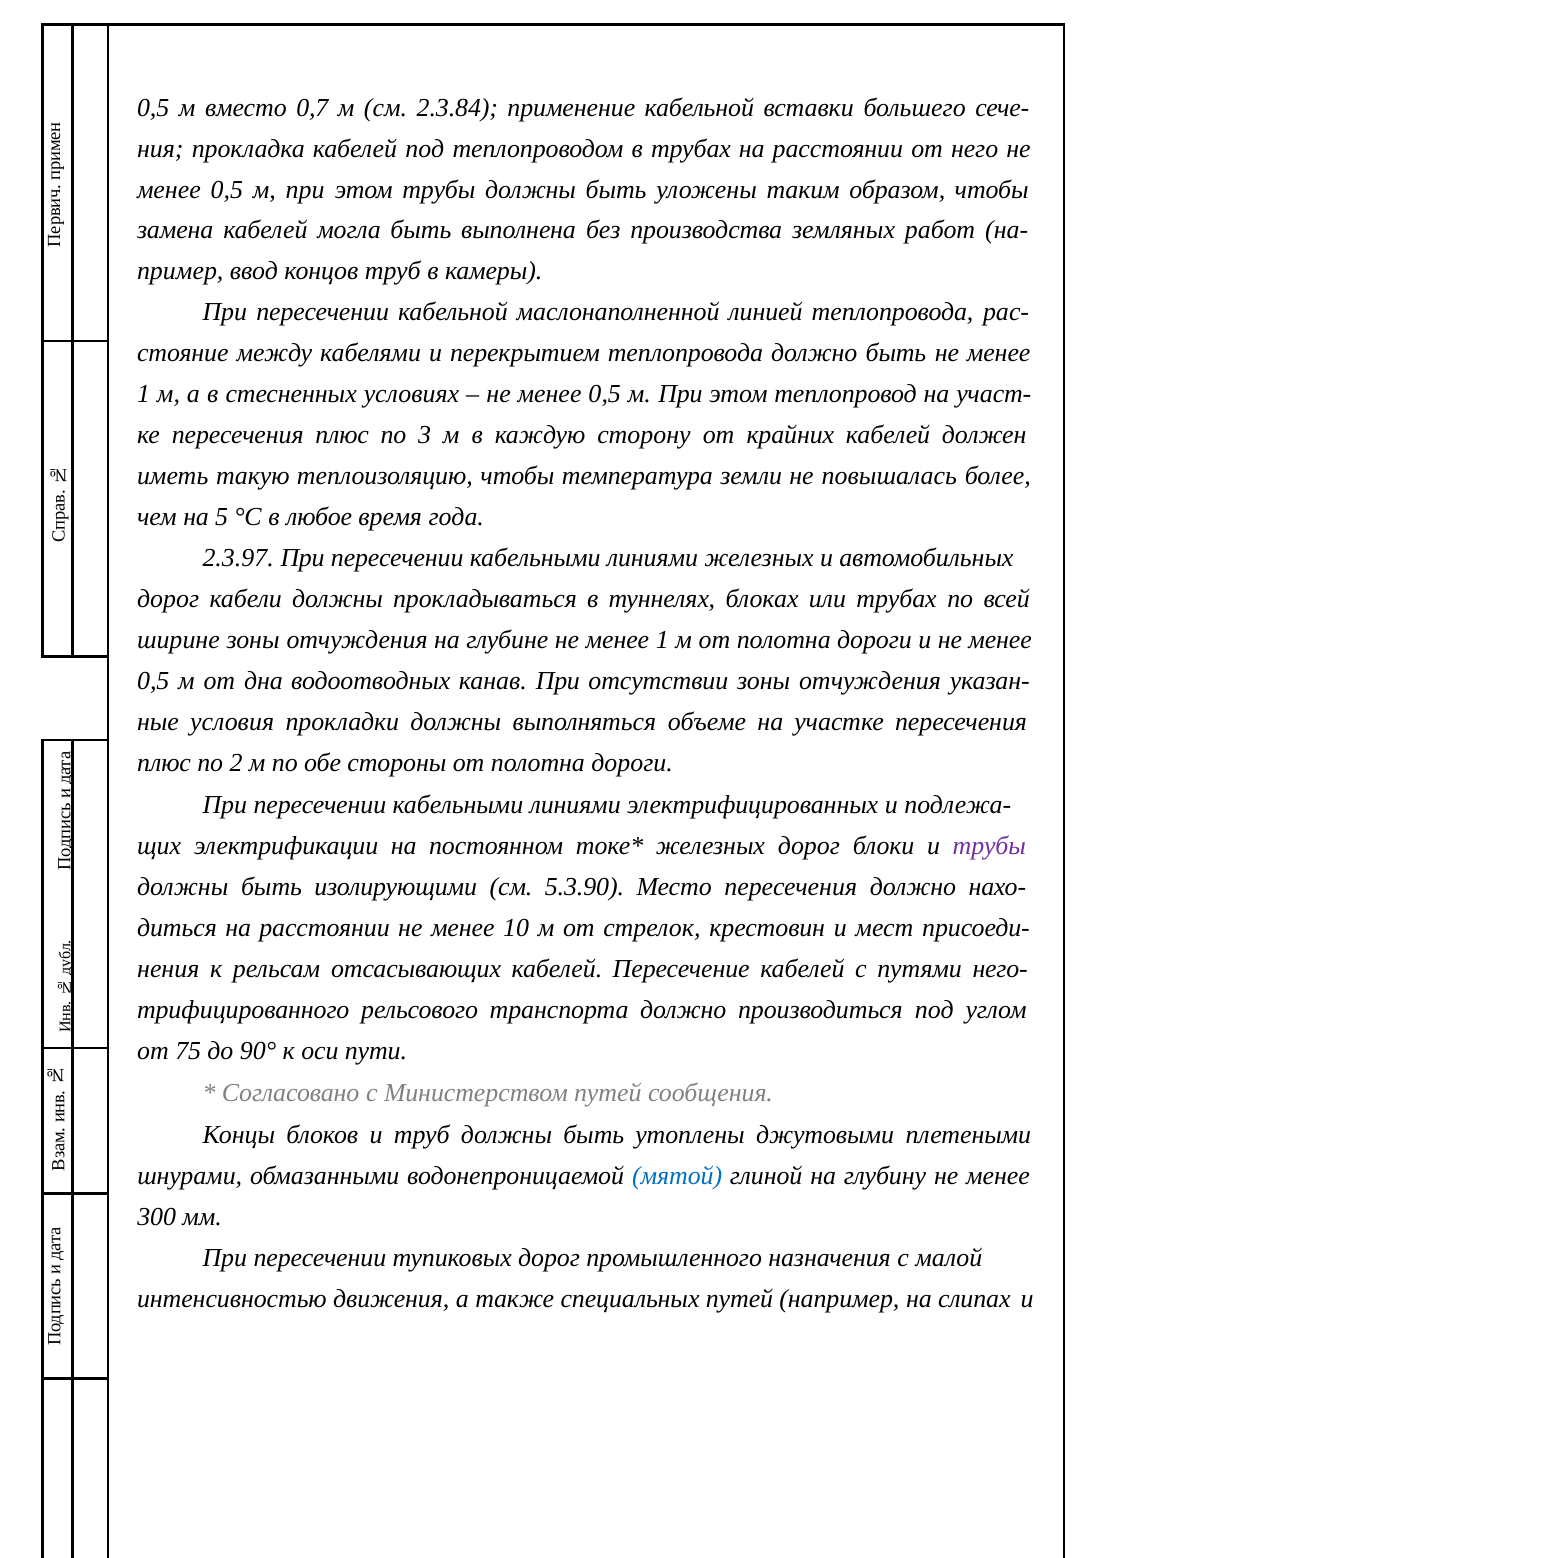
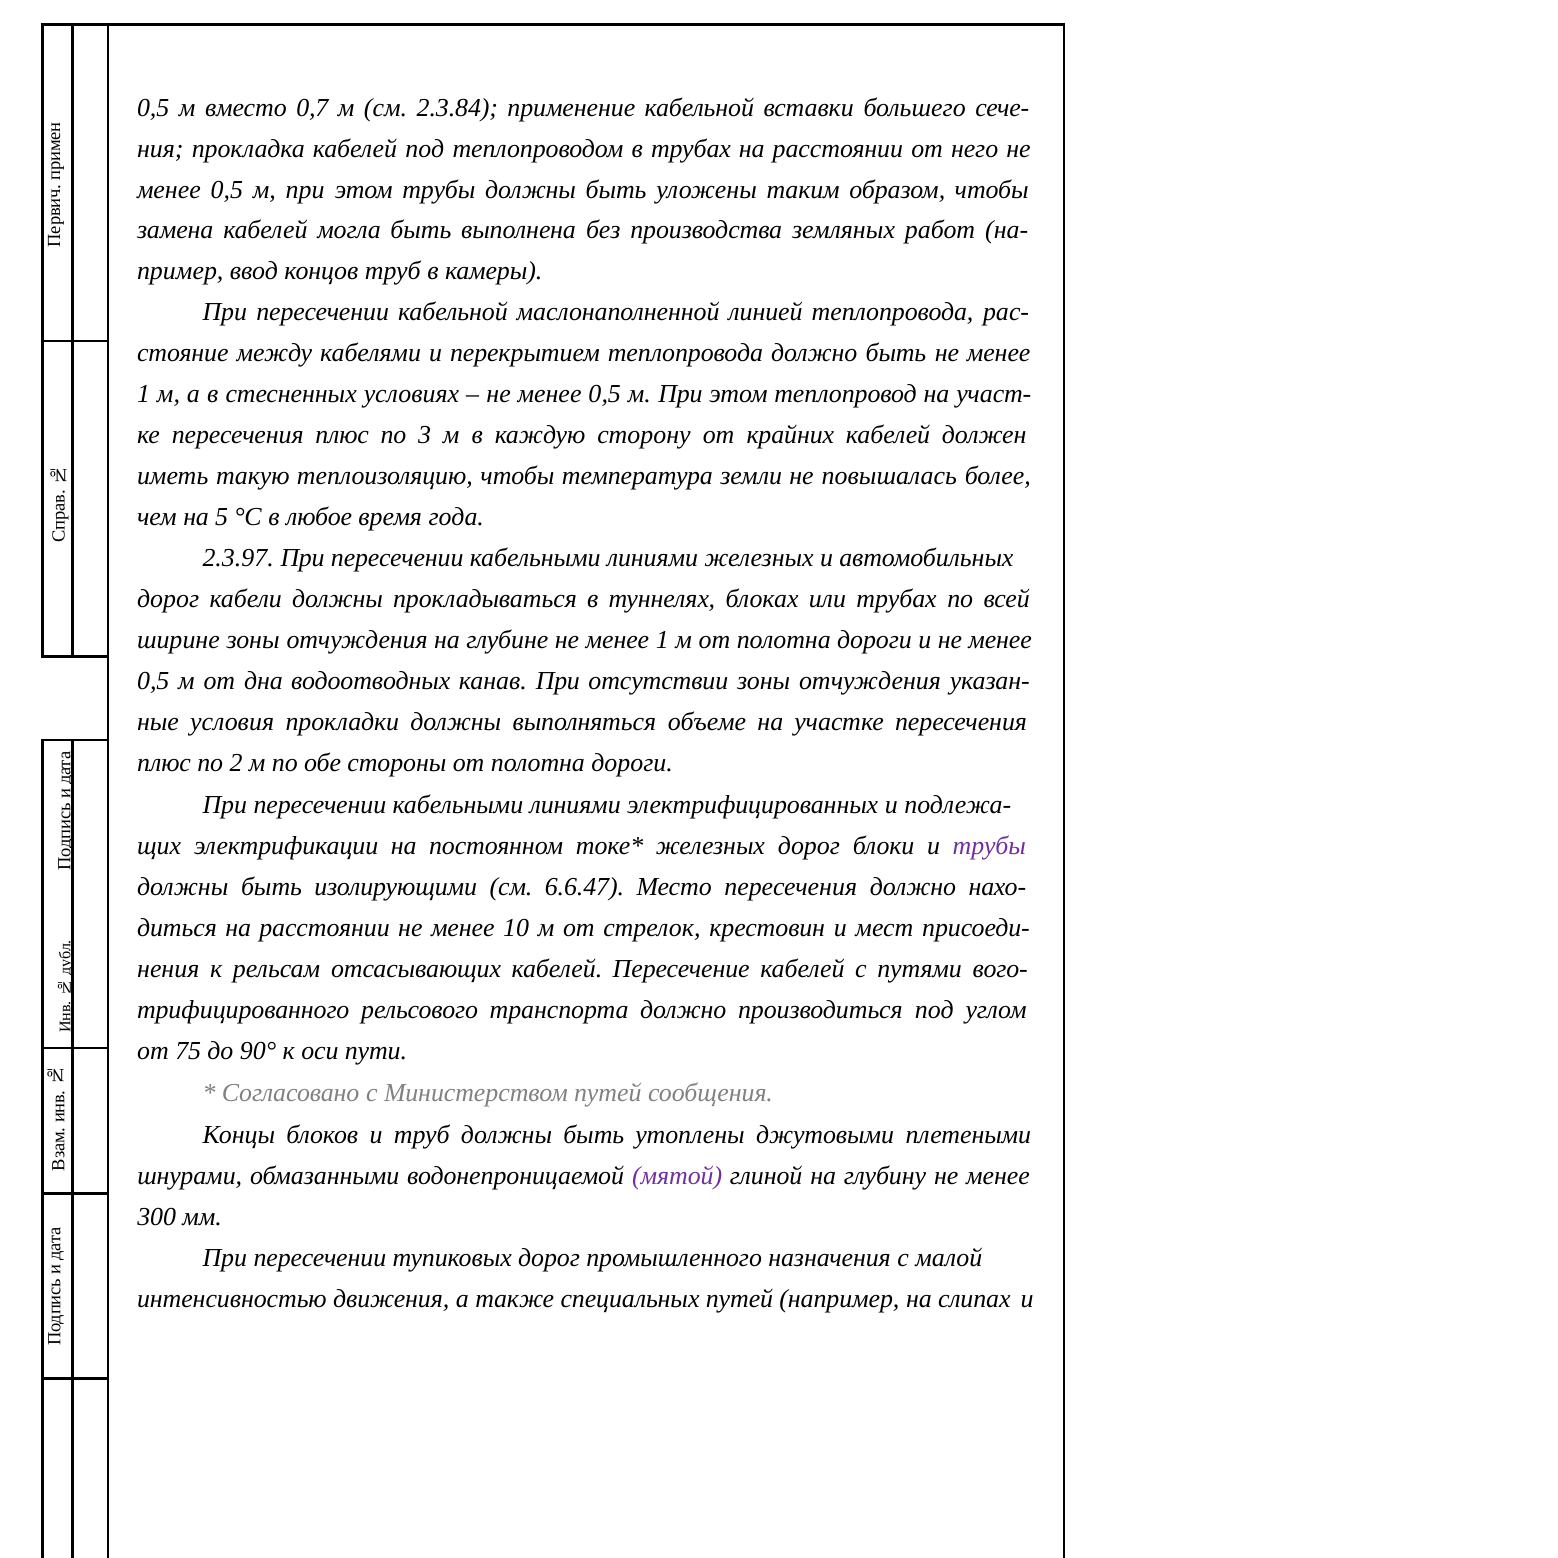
5.3.90: 5.3.90 -> 6.6.47
него-: него- -> вого-
мятой colour: blue -> purple
